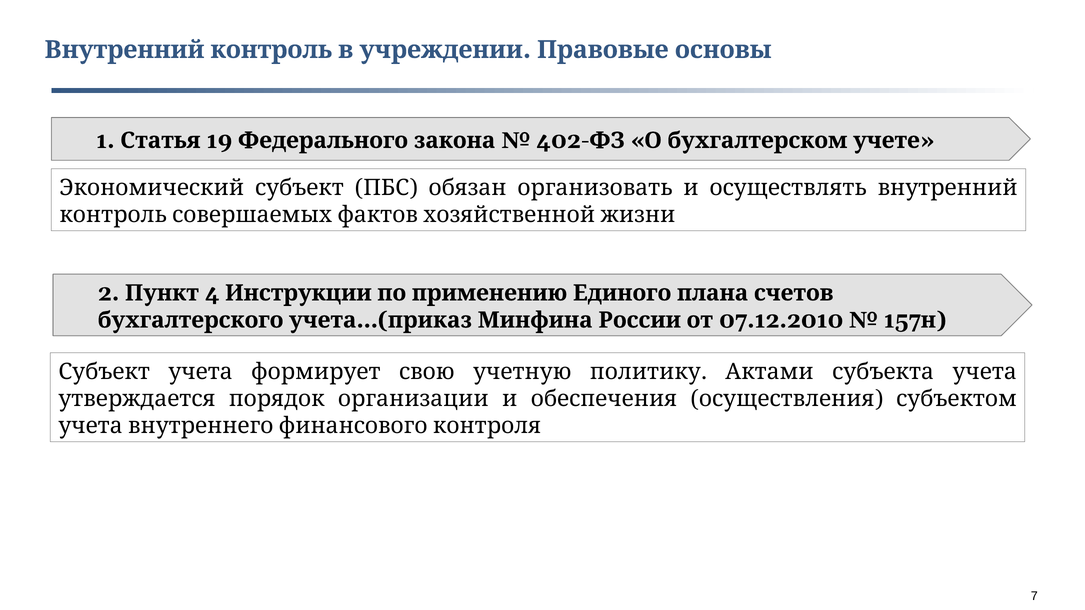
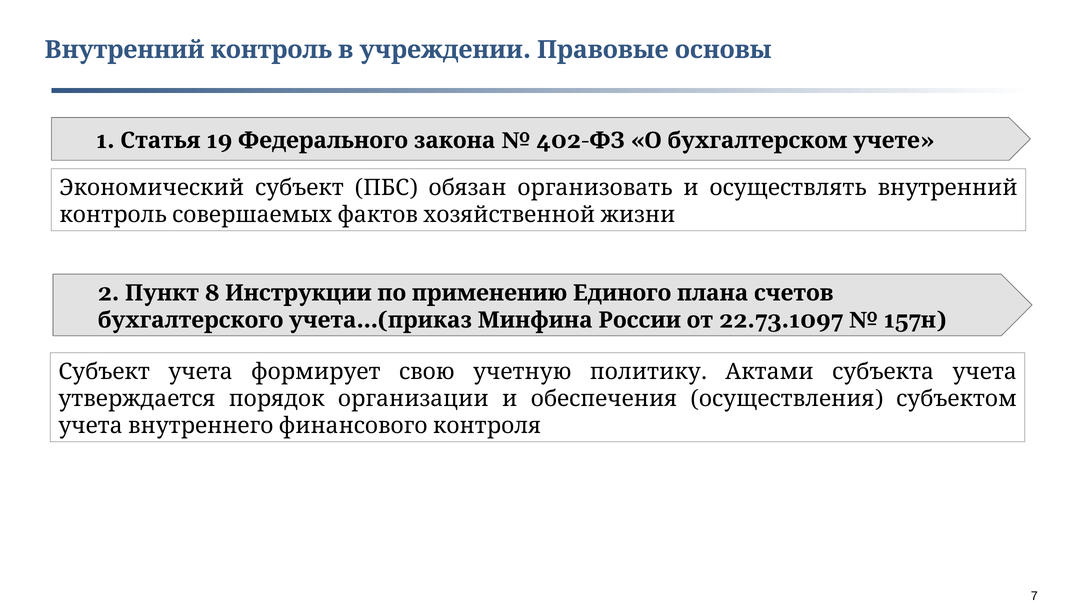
4: 4 -> 8
07.12.2010: 07.12.2010 -> 22.73.1097
